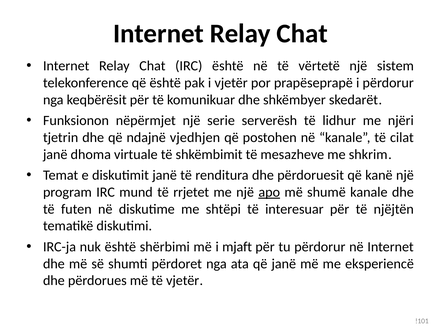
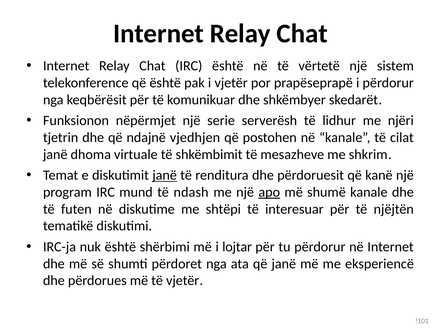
janë at (165, 175) underline: none -> present
rrjetet: rrjetet -> ndash
mjaft: mjaft -> lojtar
